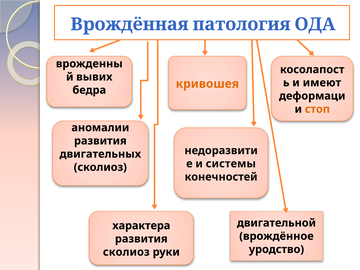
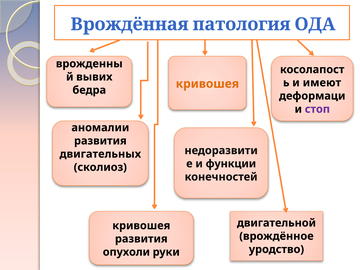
стоп colour: orange -> purple
системы: системы -> функции
характера at (141, 226): характера -> кривошея
сколиоз at (126, 252): сколиоз -> опухоли
